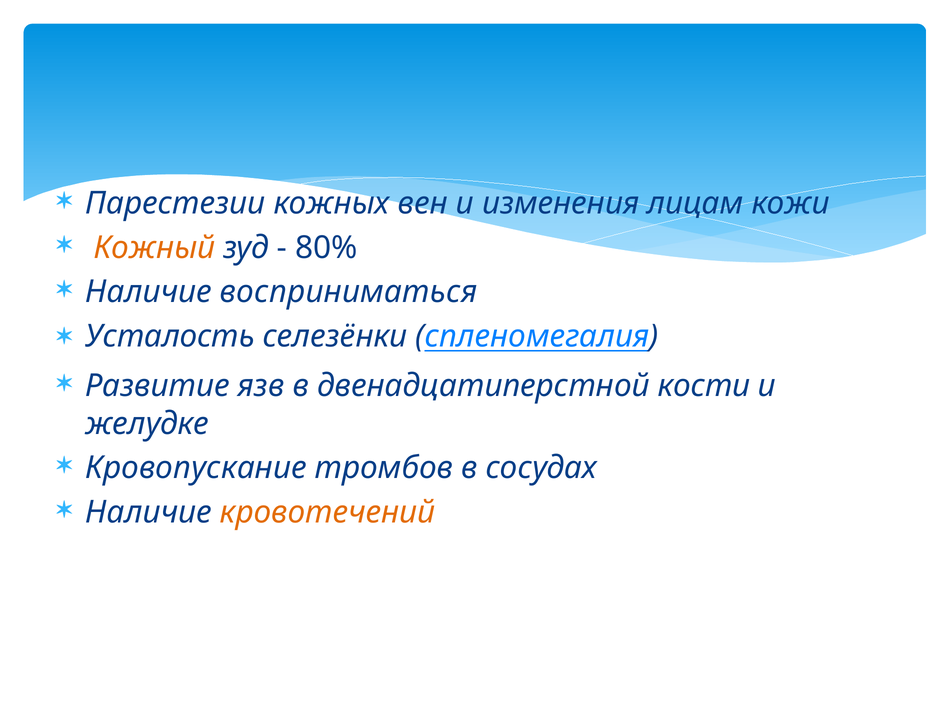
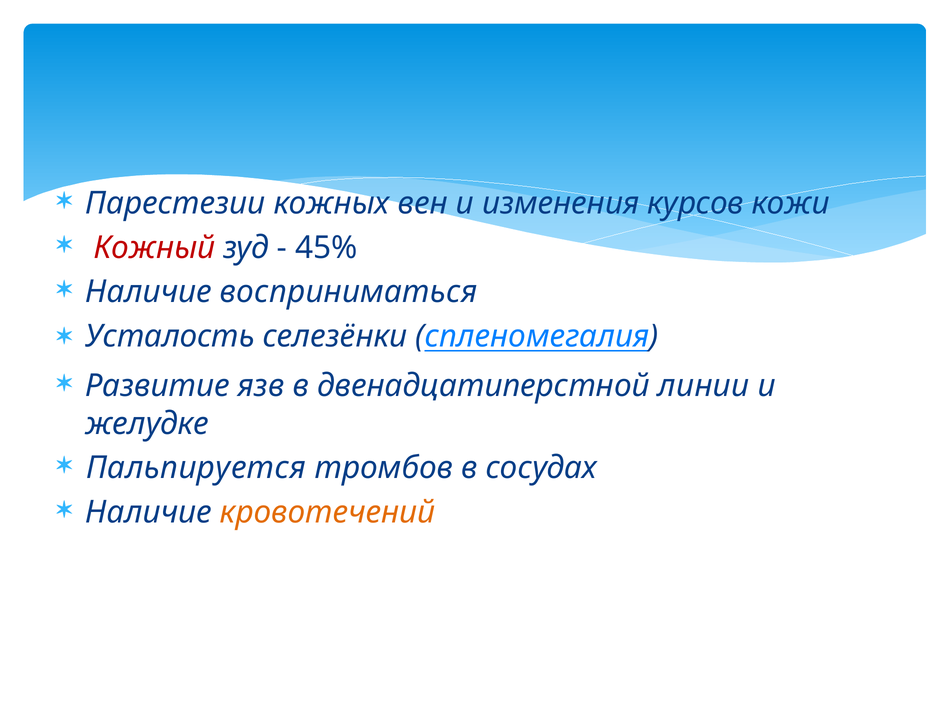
лицам: лицам -> курсов
Кожный colour: orange -> red
80%: 80% -> 45%
кости: кости -> линии
Кровопускание: Кровопускание -> Пальпируется
